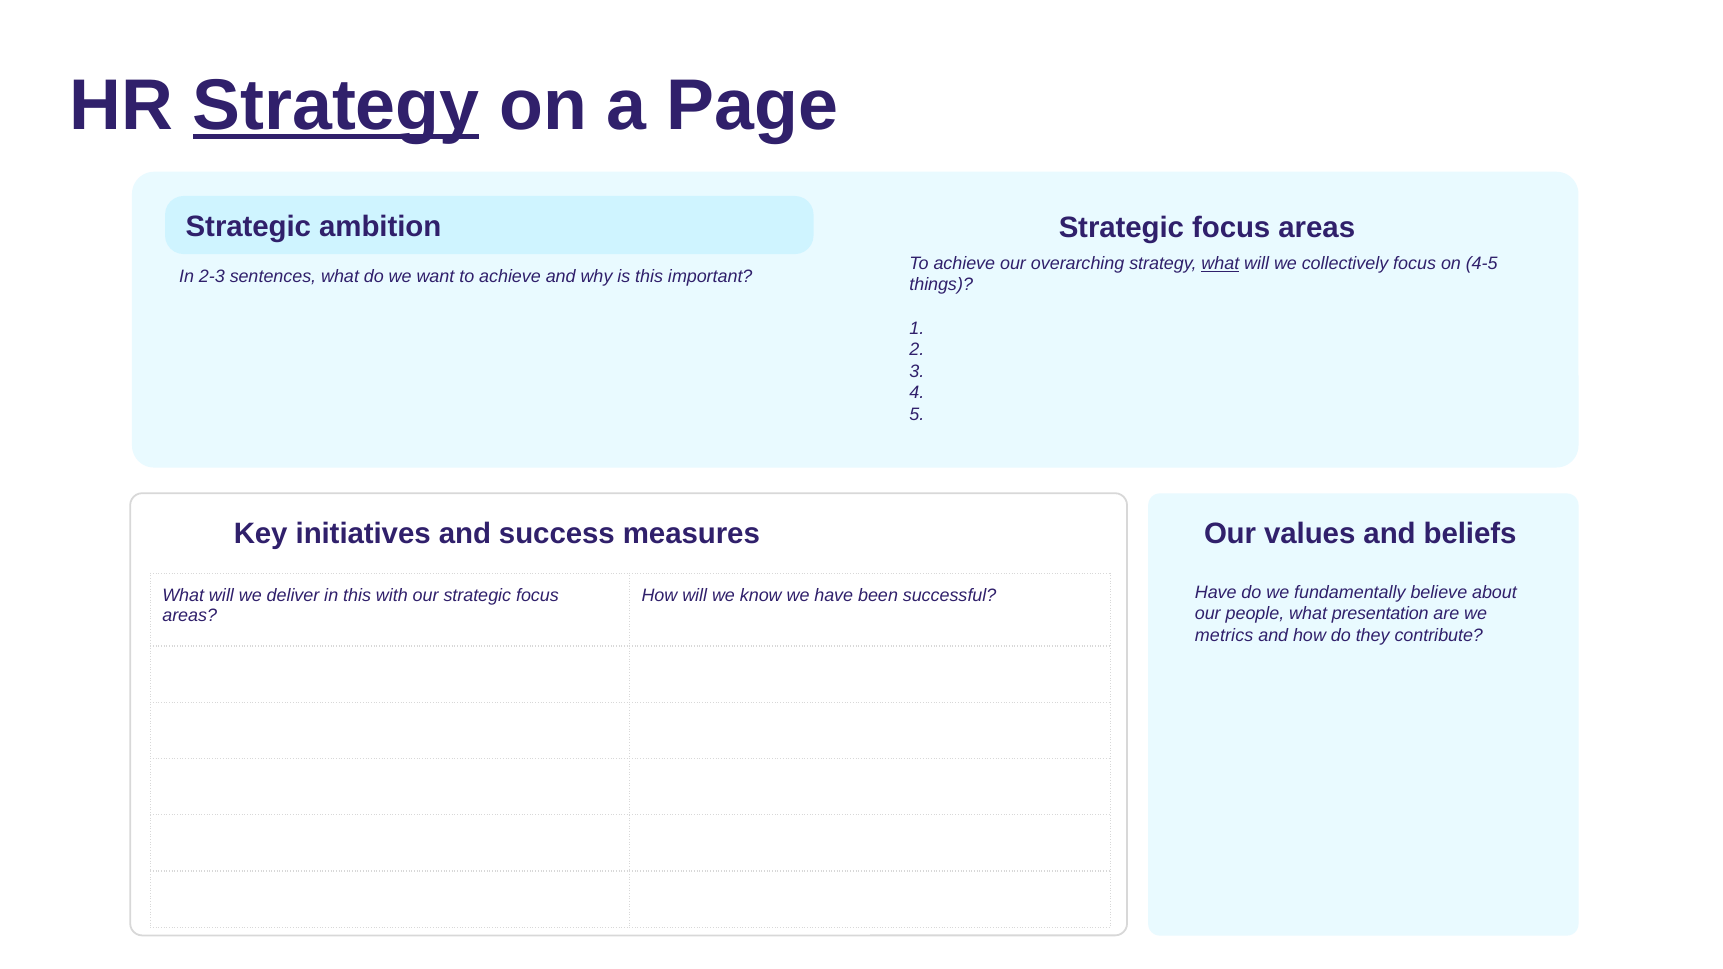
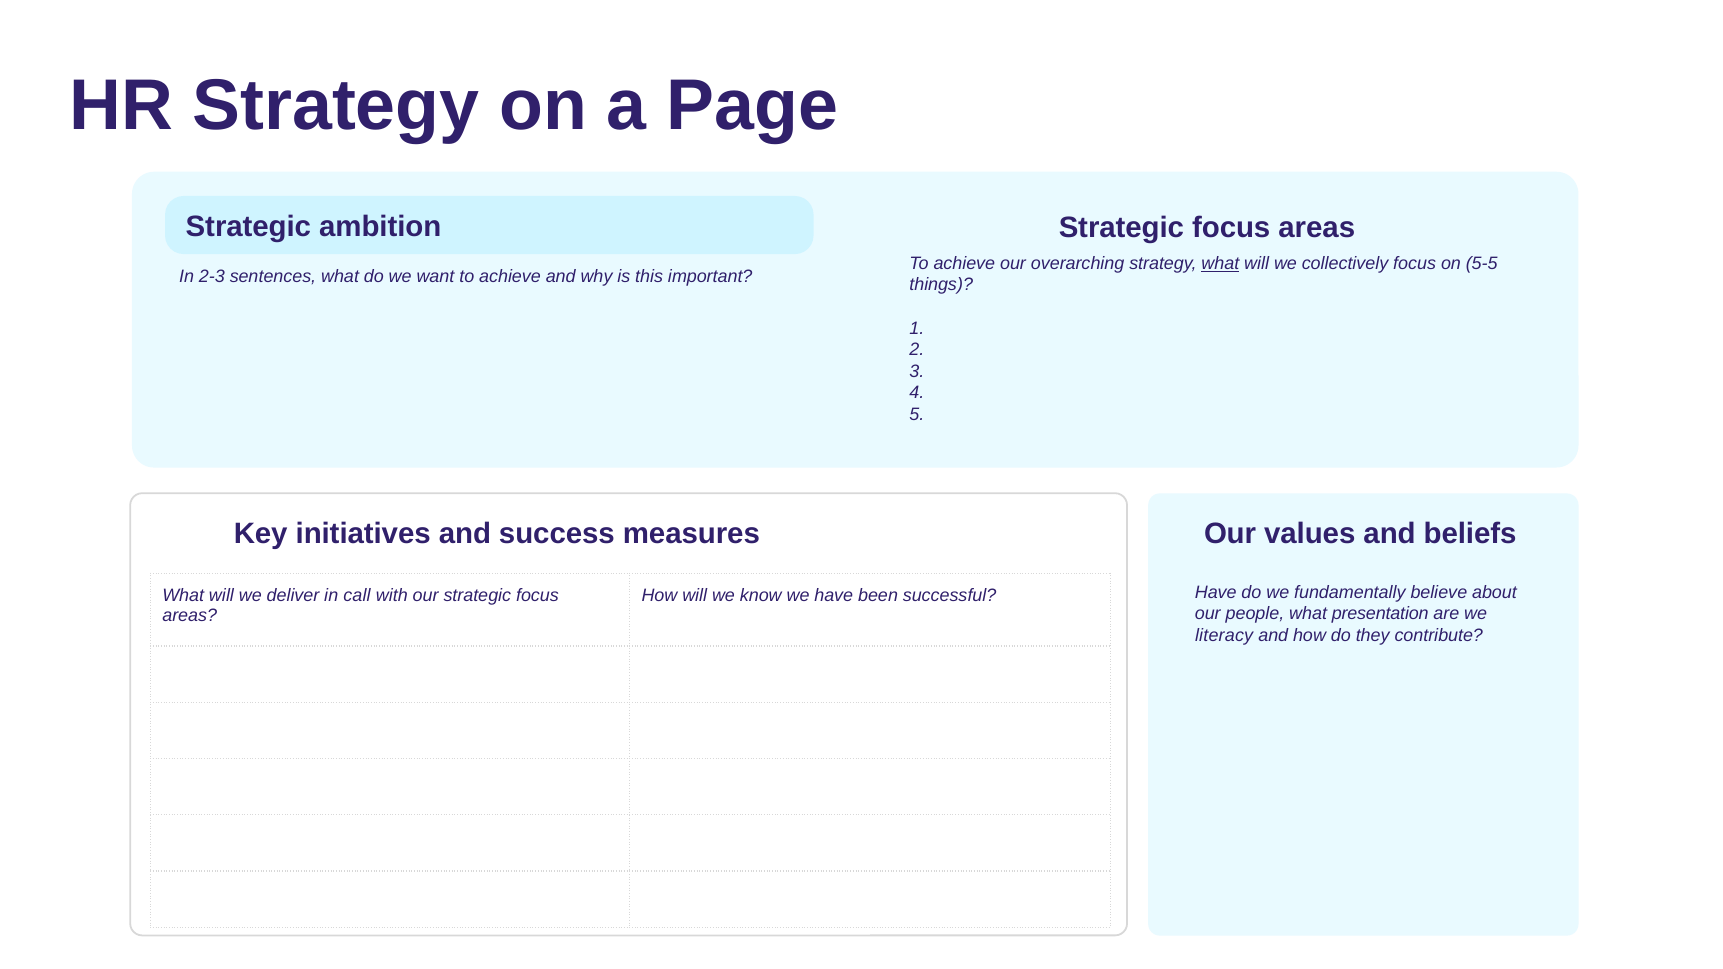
Strategy at (336, 106) underline: present -> none
4-5: 4-5 -> 5-5
in this: this -> call
metrics: metrics -> literacy
